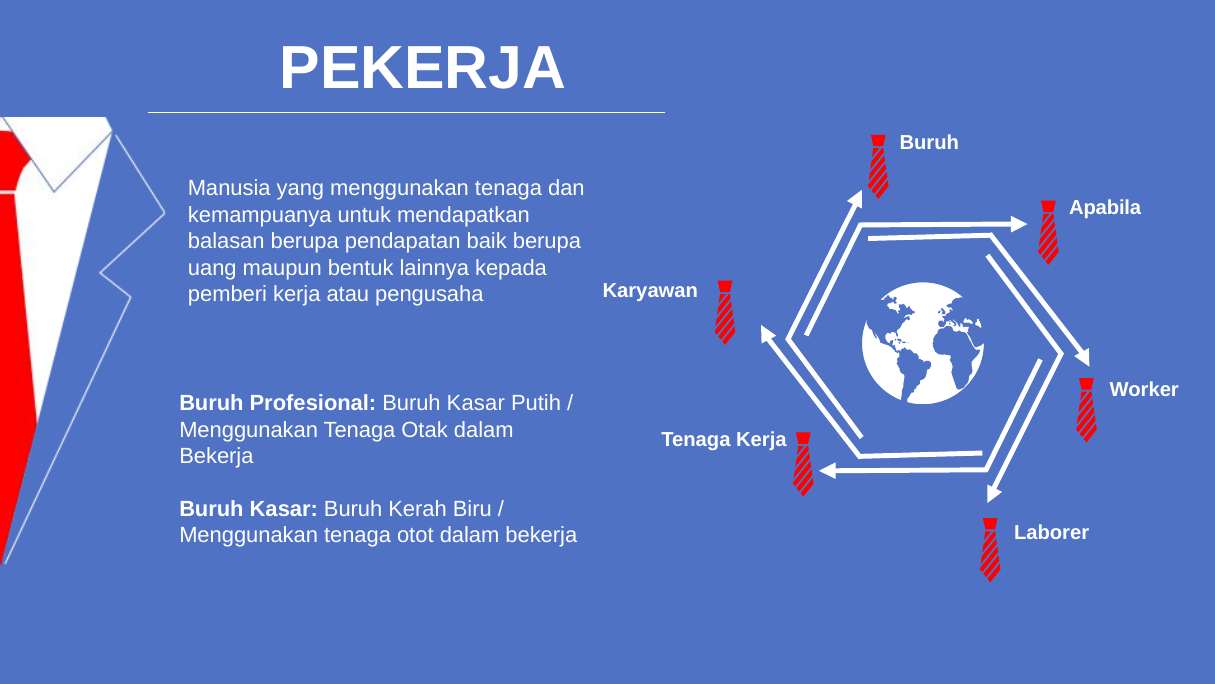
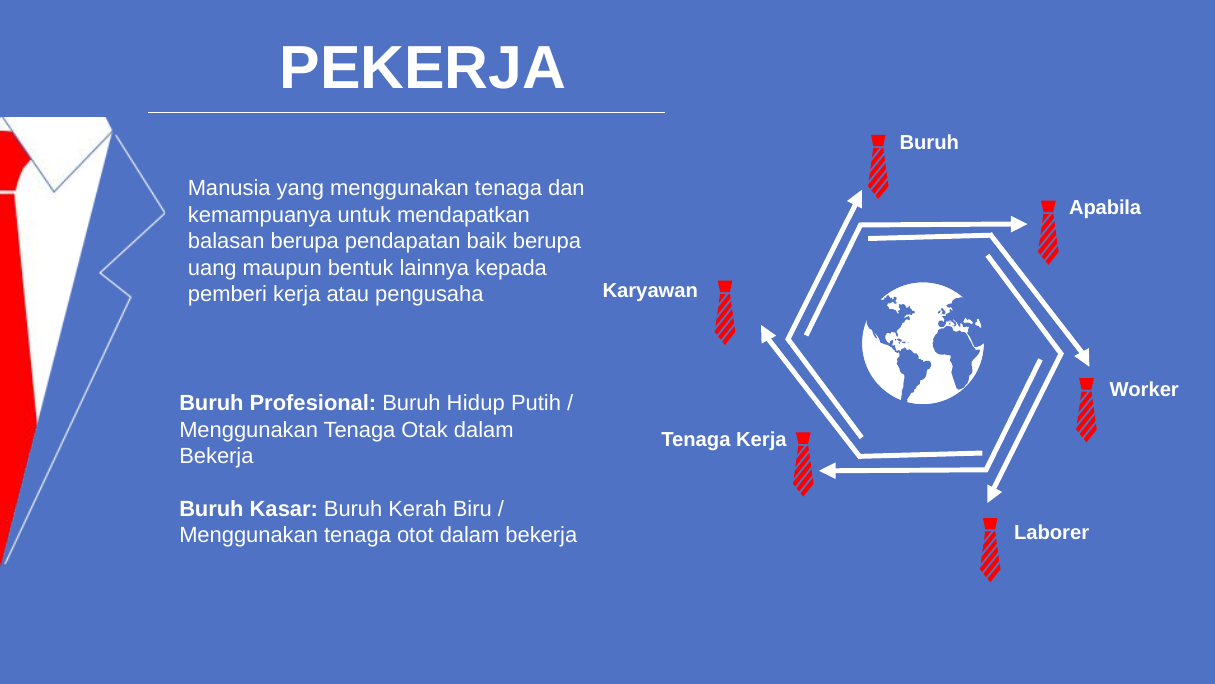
Profesional Buruh Kasar: Kasar -> Hidup
